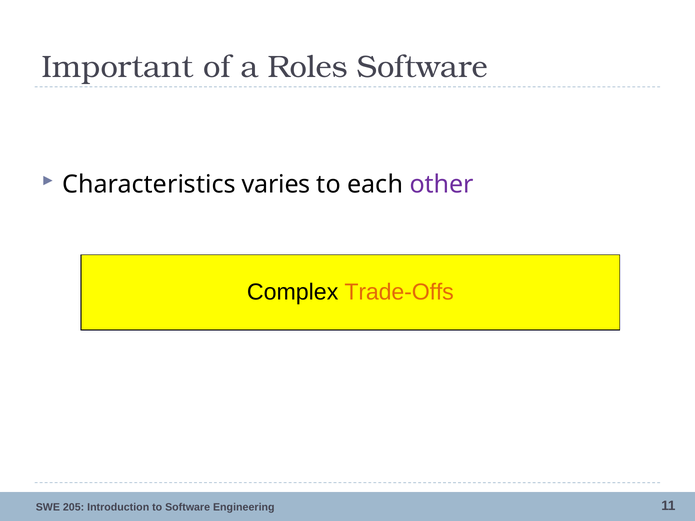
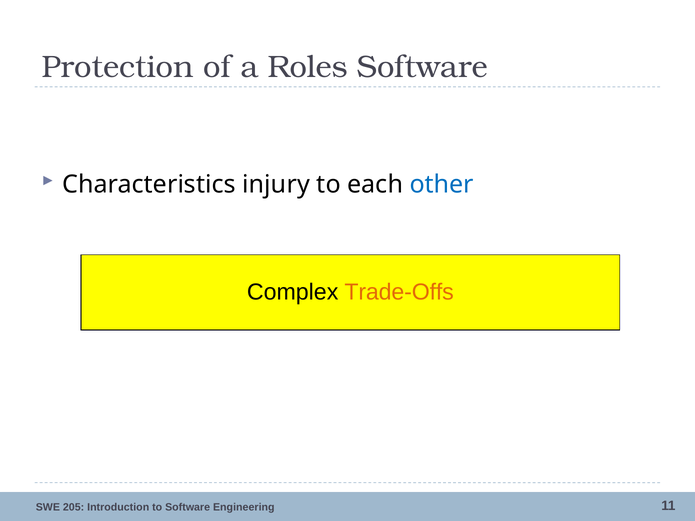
Important: Important -> Protection
varies: varies -> injury
other colour: purple -> blue
